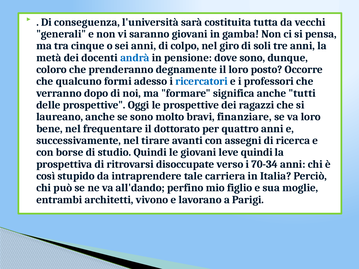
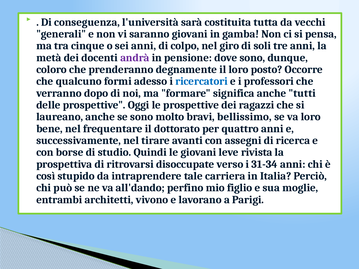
andrà colour: blue -> purple
finanziare: finanziare -> bellissimo
leve quindi: quindi -> rivista
70-34: 70-34 -> 31-34
